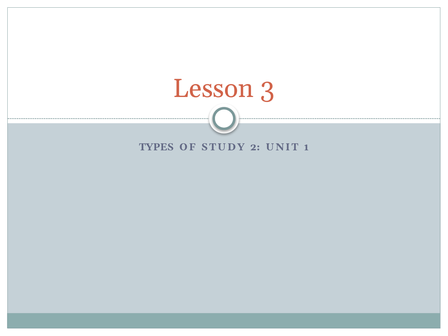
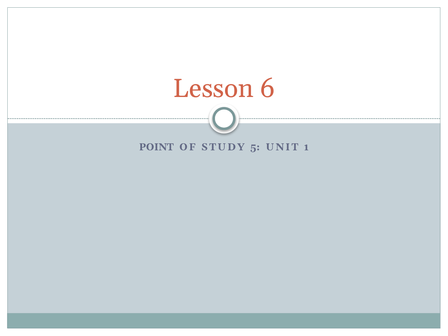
3: 3 -> 6
TYPES: TYPES -> POINT
2: 2 -> 5
